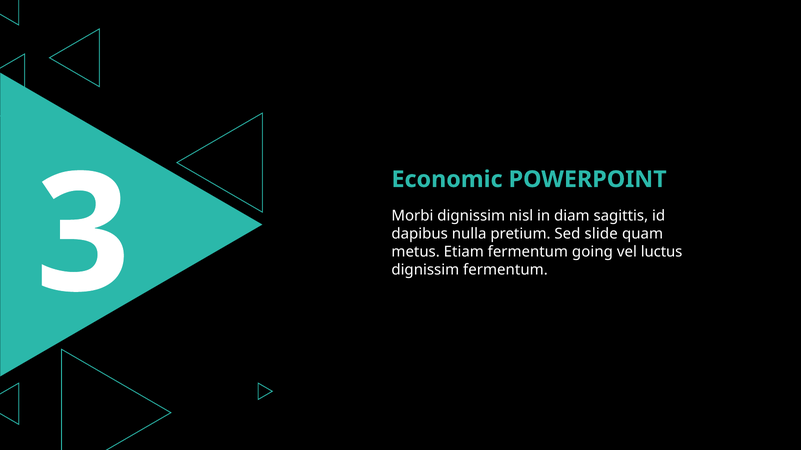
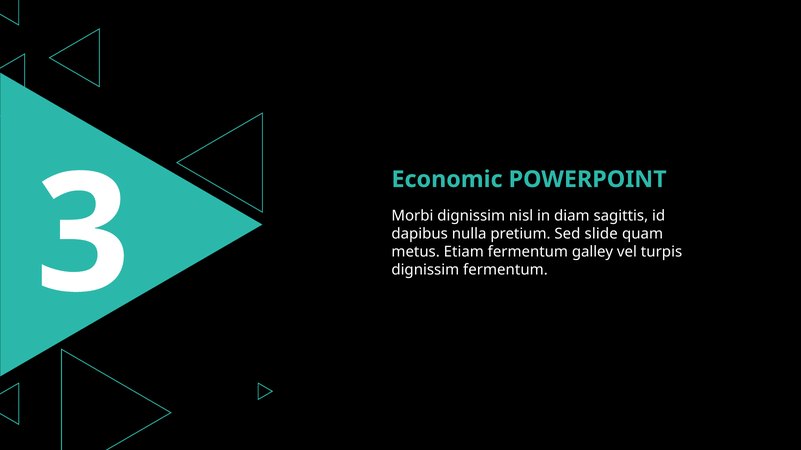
going: going -> galley
luctus: luctus -> turpis
